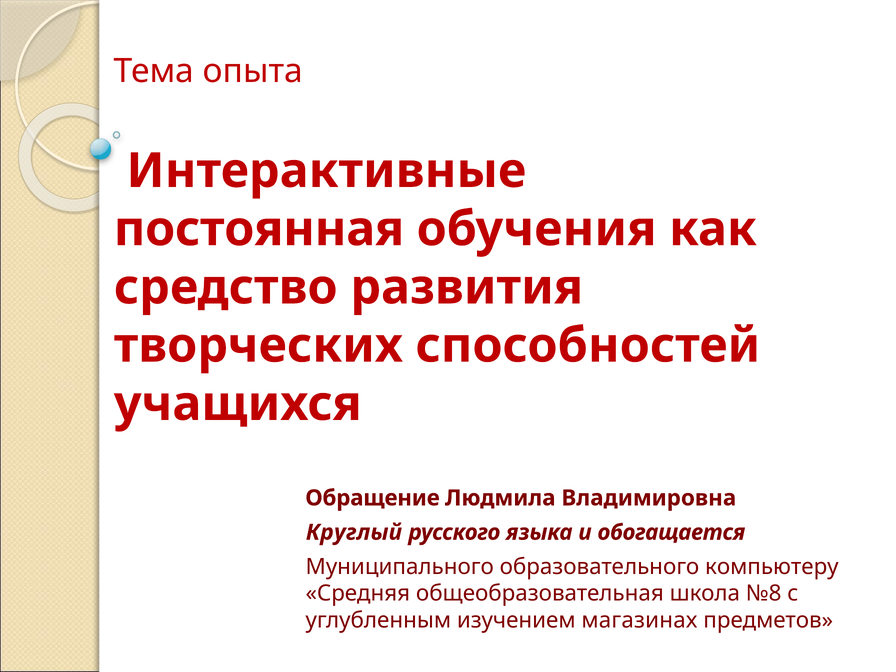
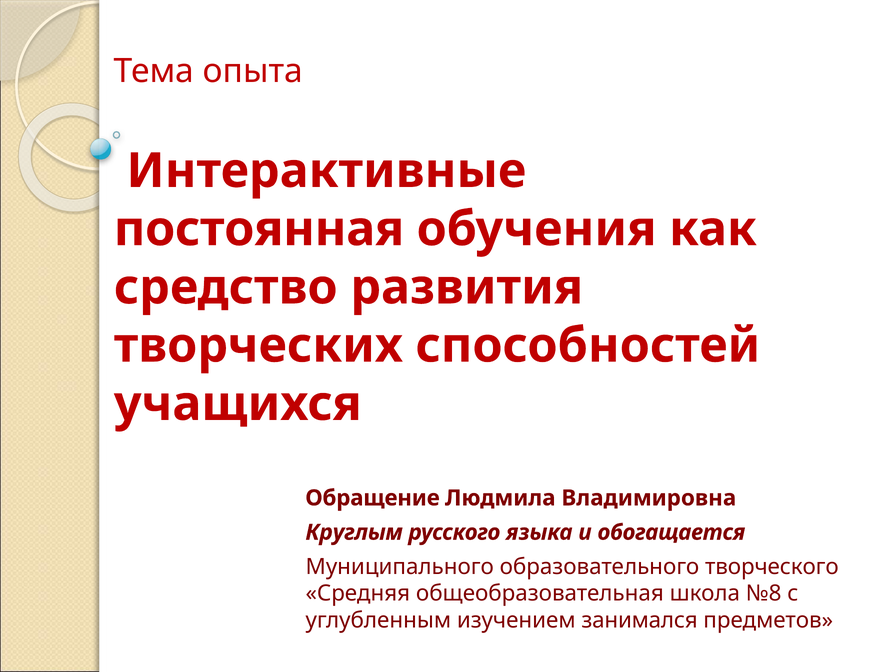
Круглый: Круглый -> Круглым
компьютеру: компьютеру -> творческого
магазинах: магазинах -> занимался
